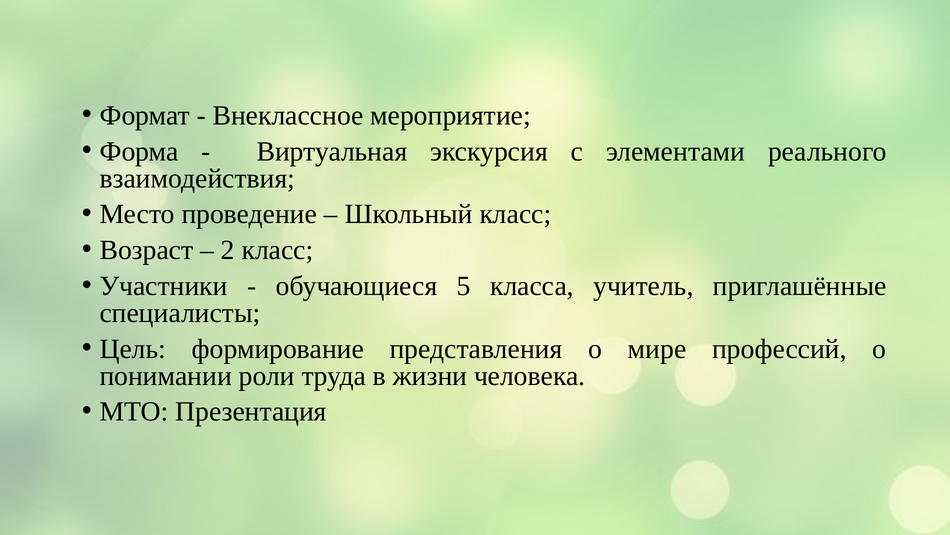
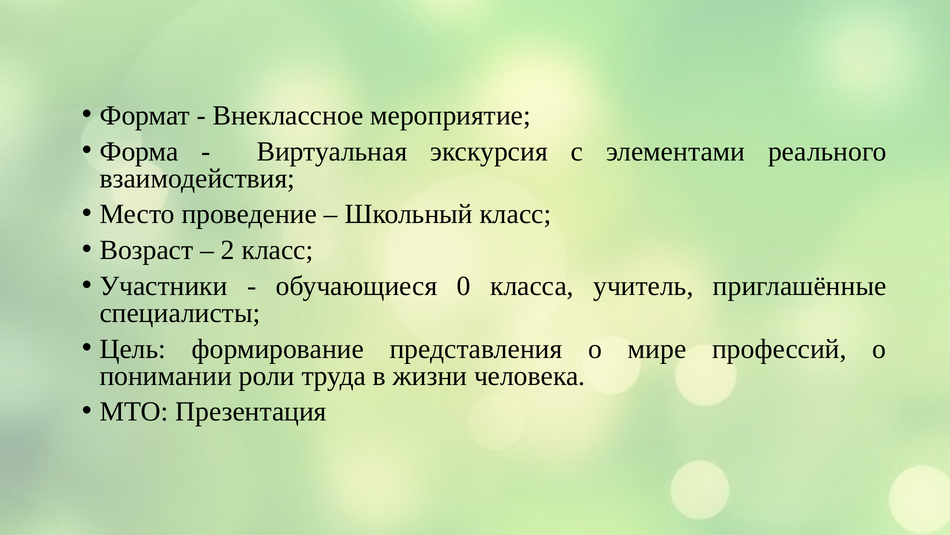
5: 5 -> 0
